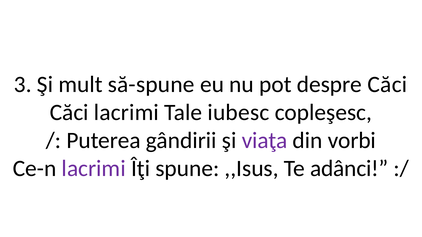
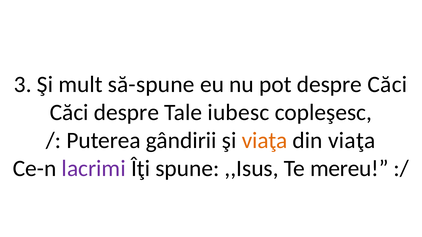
Căci lacrimi: lacrimi -> despre
viaţa at (265, 141) colour: purple -> orange
din vorbi: vorbi -> viaţa
adânci: adânci -> mereu
